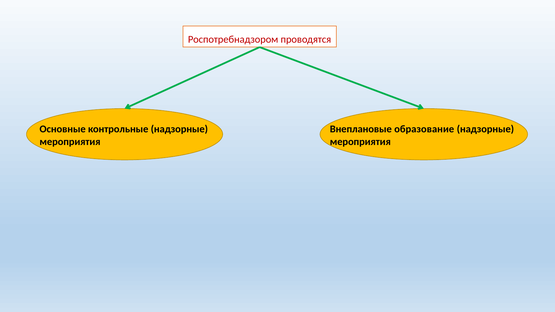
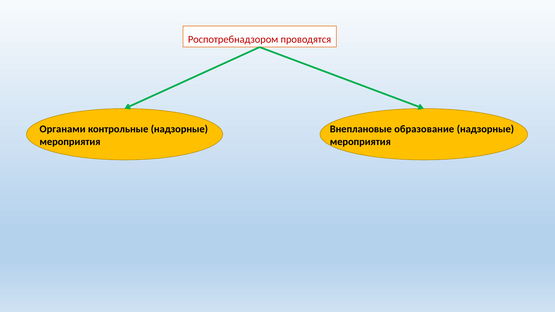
Основные: Основные -> Органами
